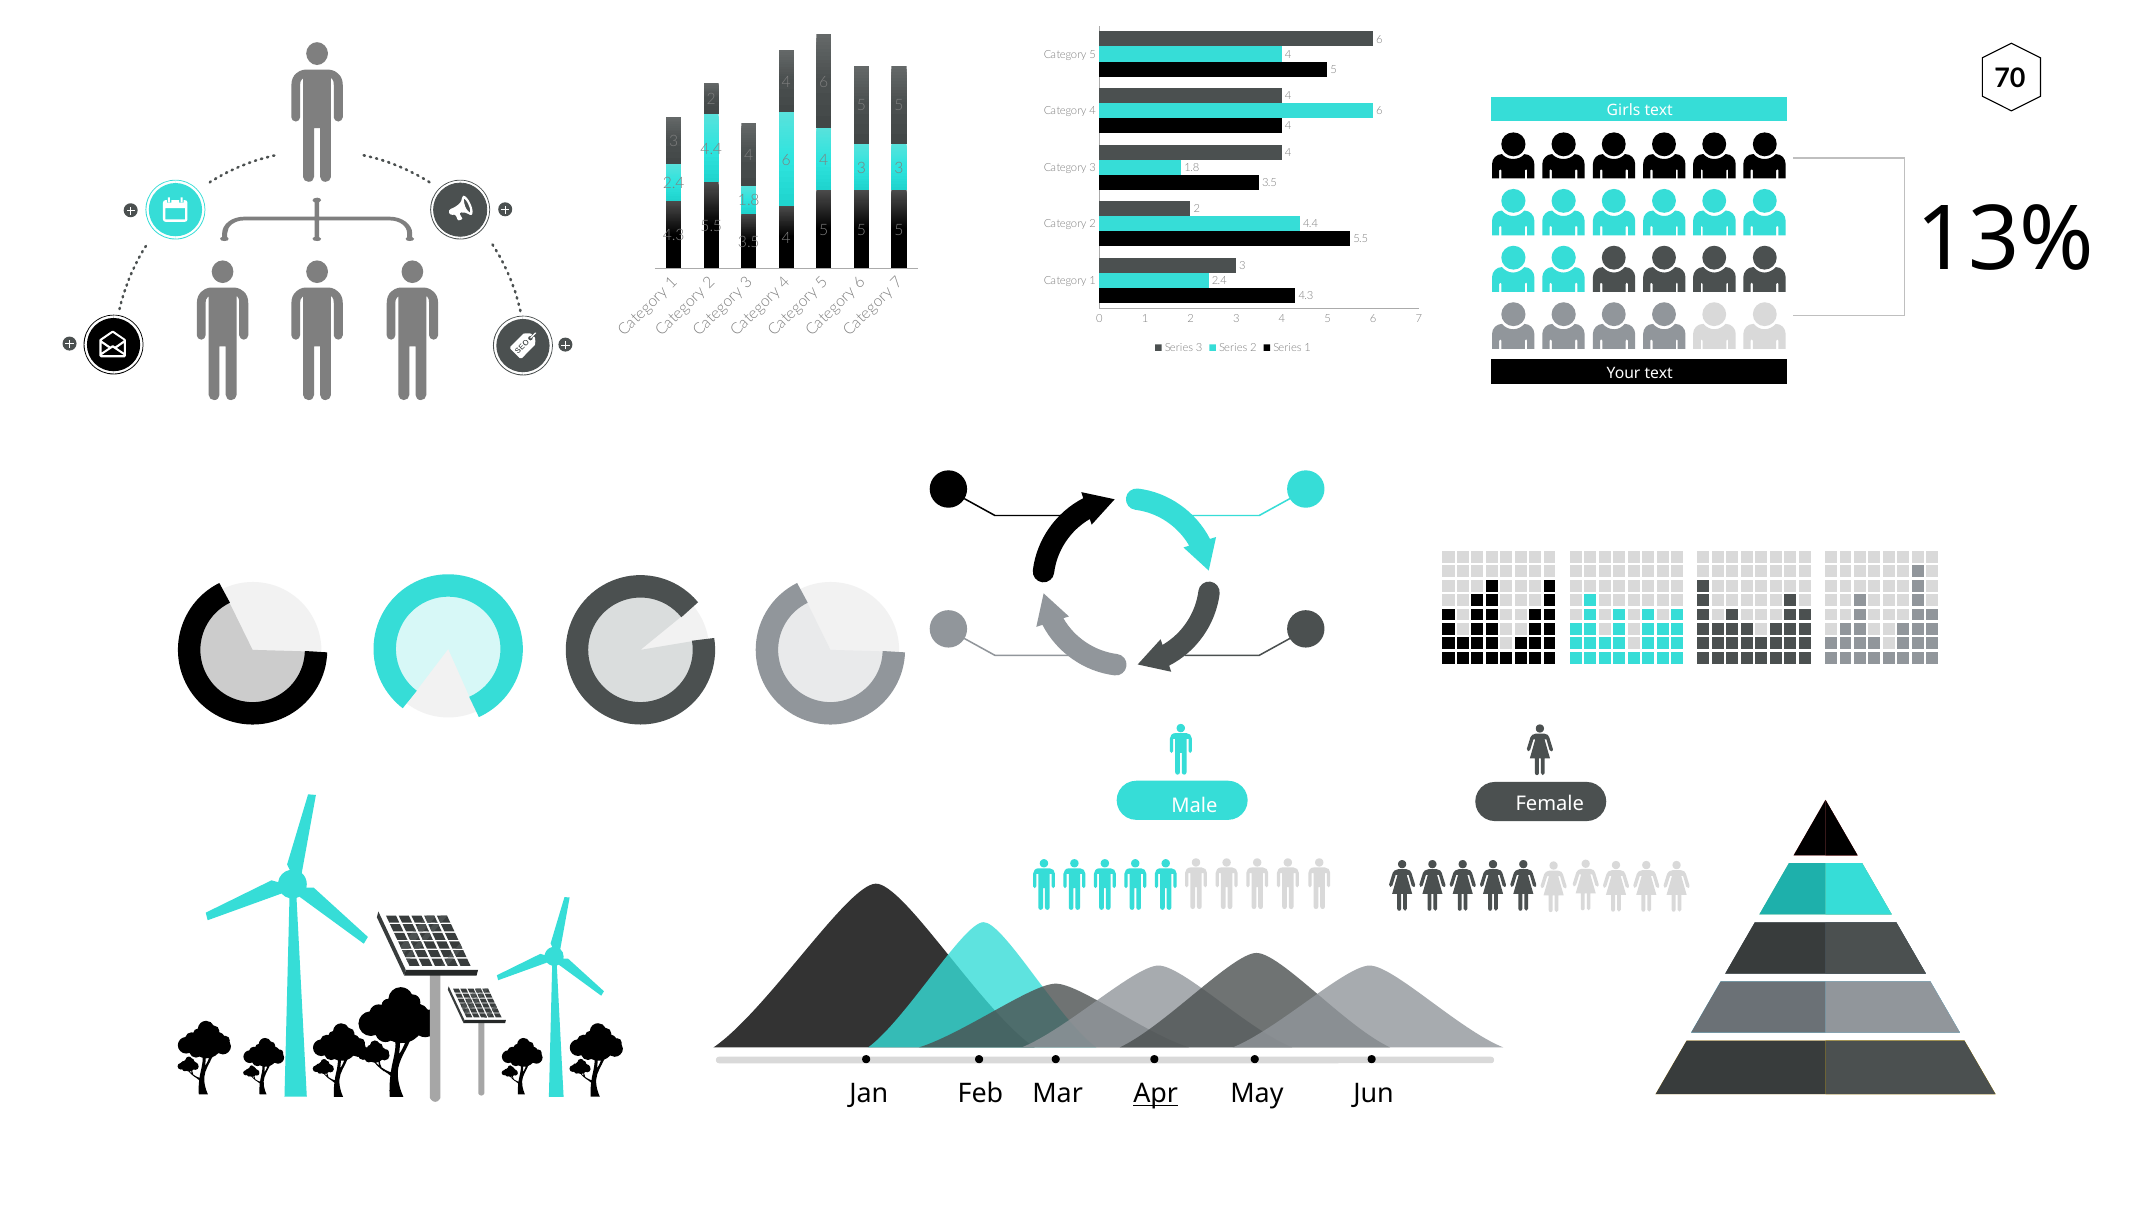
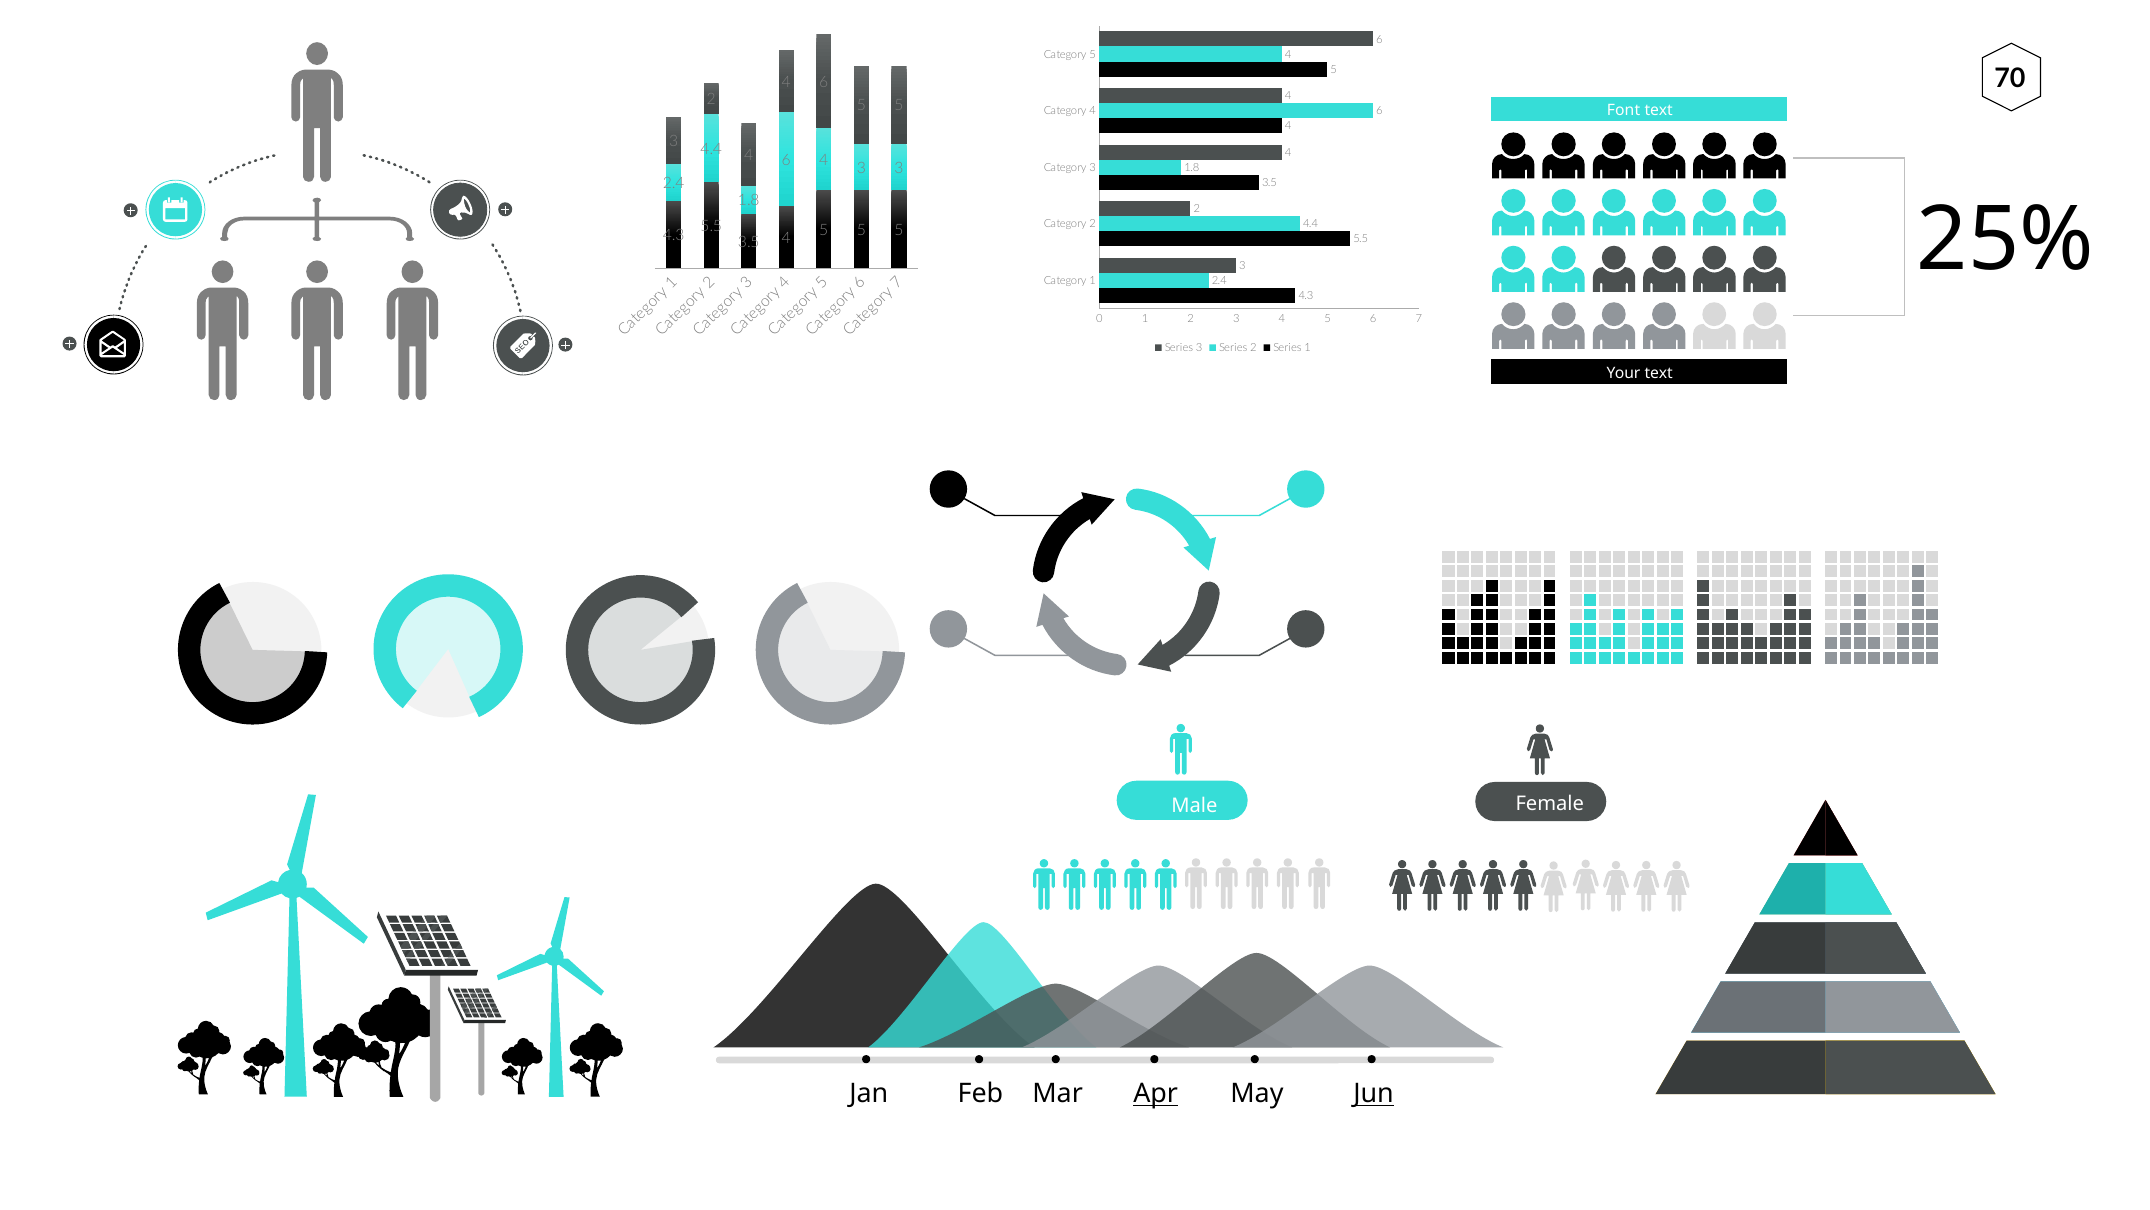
Girls: Girls -> Font
13%: 13% -> 25%
Jun underline: none -> present
